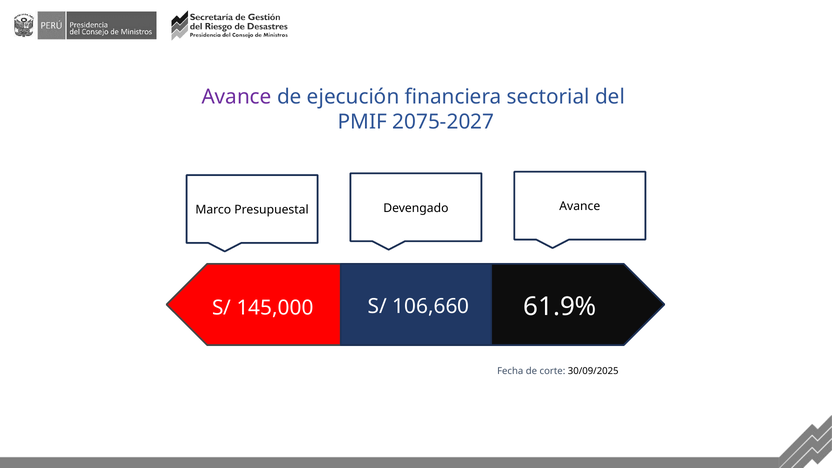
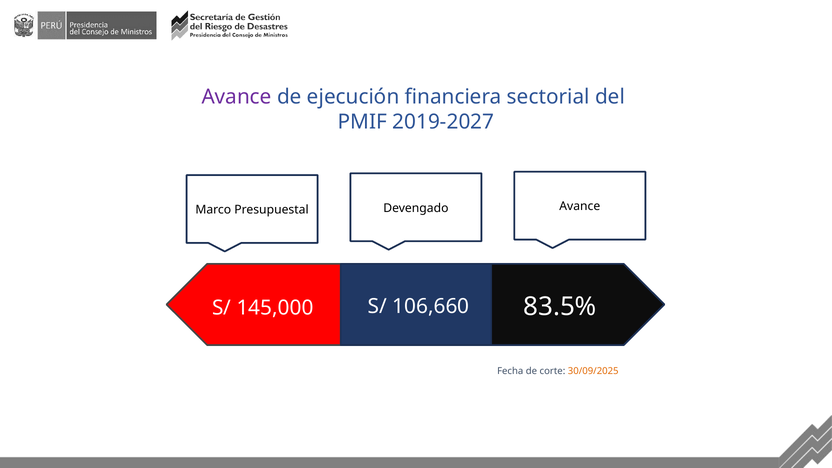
2075-2027: 2075-2027 -> 2019-2027
61.9%: 61.9% -> 83.5%
30/09/2025 colour: black -> orange
